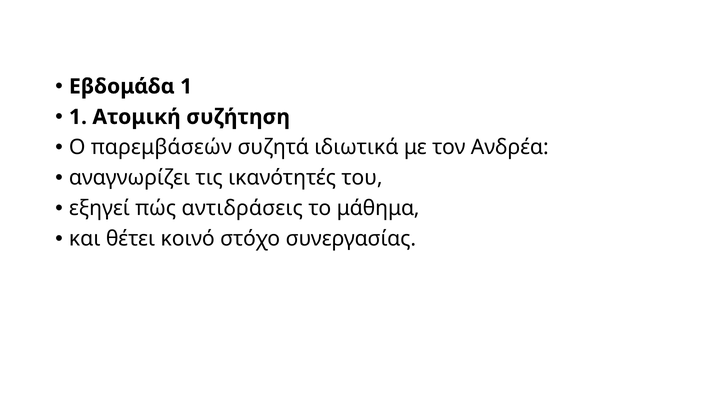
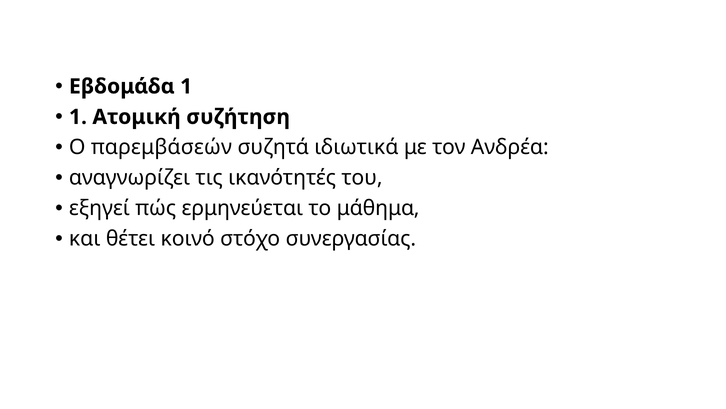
αντιδράσεις: αντιδράσεις -> ερμηνεύεται
